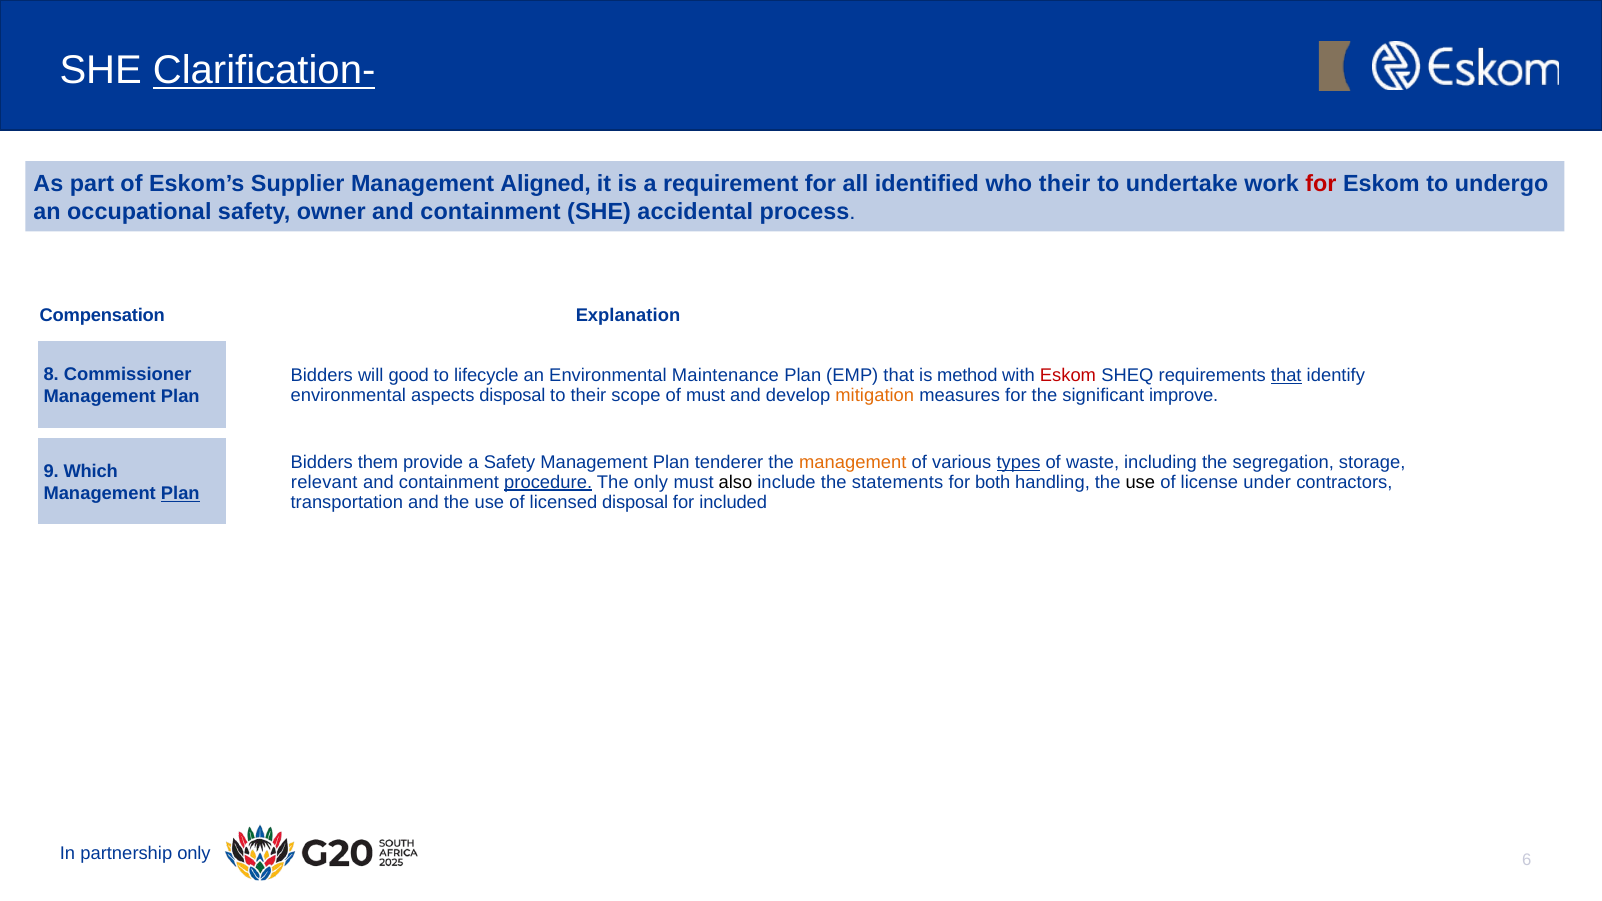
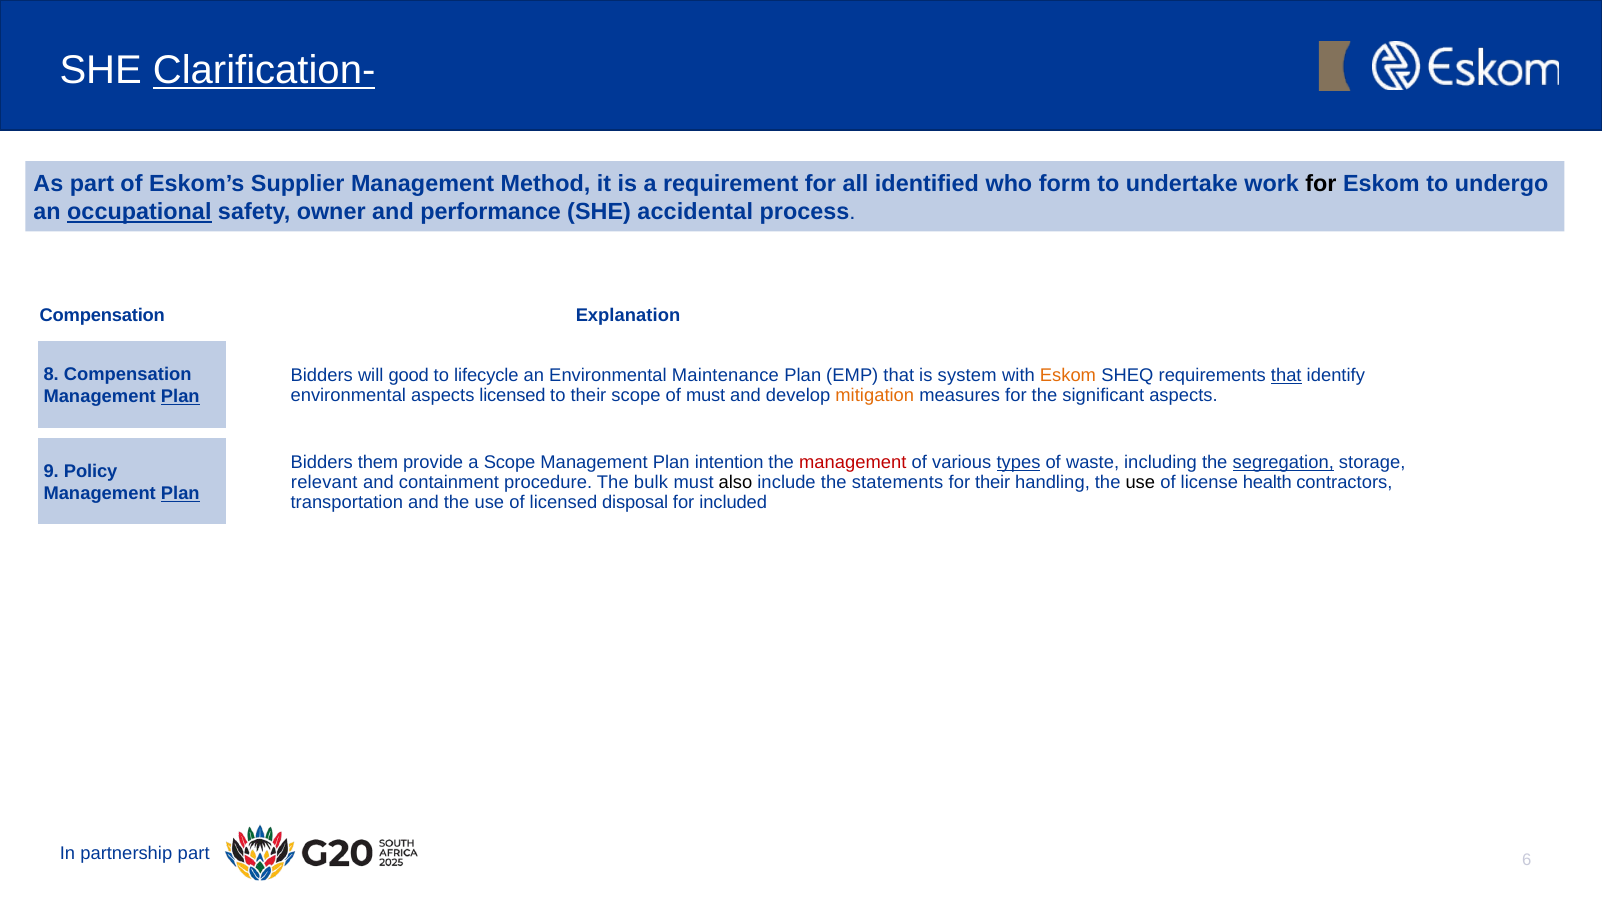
Aligned: Aligned -> Method
who their: their -> form
for at (1321, 184) colour: red -> black
occupational underline: none -> present
containment at (491, 212): containment -> performance
8 Commissioner: Commissioner -> Compensation
method: method -> system
Eskom at (1068, 376) colour: red -> orange
aspects disposal: disposal -> licensed
significant improve: improve -> aspects
Plan at (180, 397) underline: none -> present
a Safety: Safety -> Scope
tenderer: tenderer -> intention
management at (853, 462) colour: orange -> red
segregation underline: none -> present
Which: Which -> Policy
procedure underline: present -> none
The only: only -> bulk
for both: both -> their
under: under -> health
only at (194, 853): only -> part
